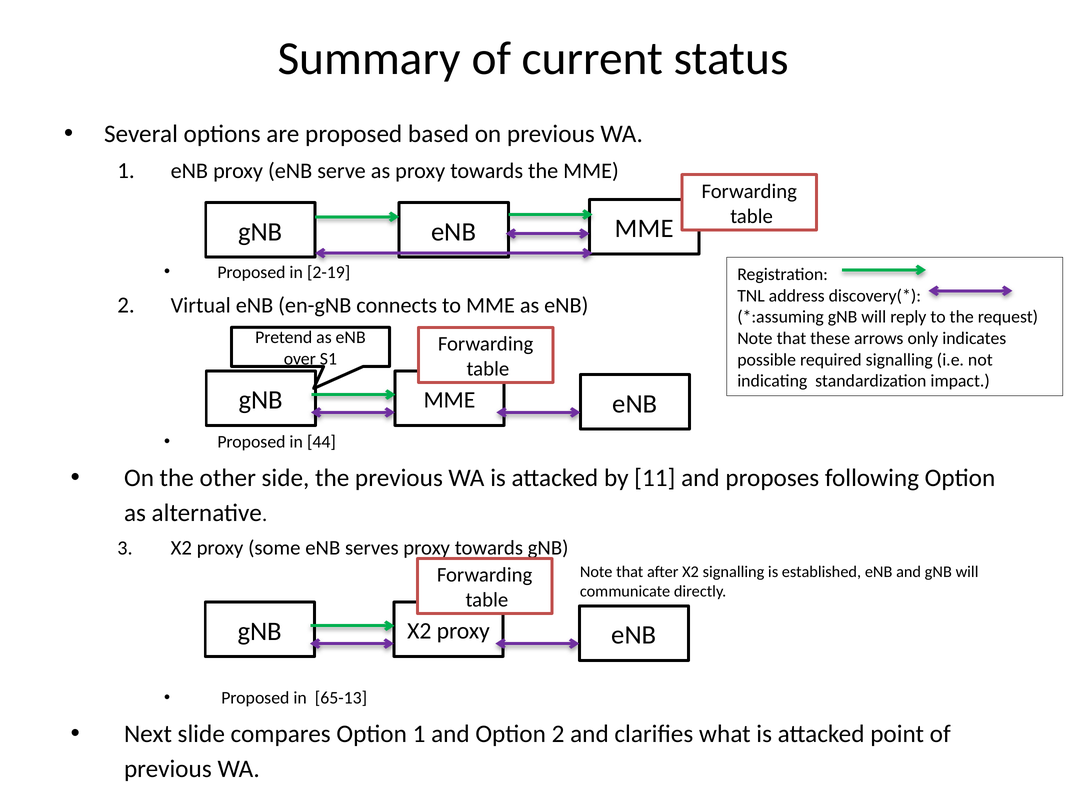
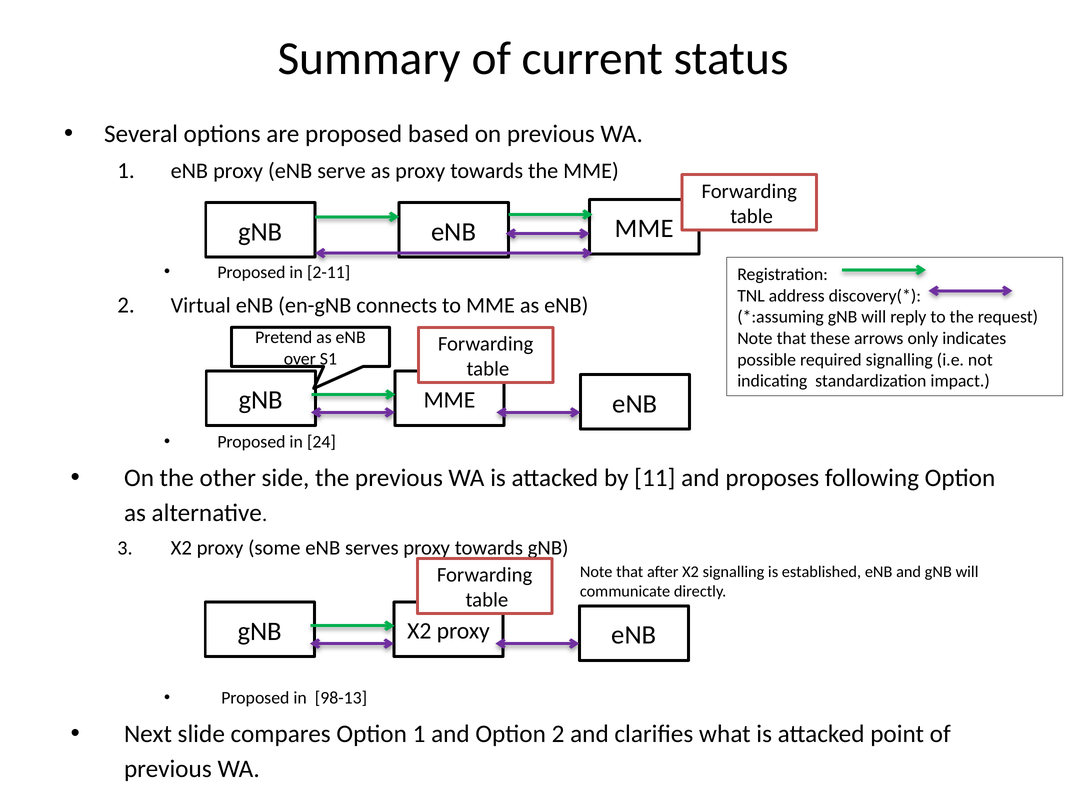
2-19: 2-19 -> 2-11
44: 44 -> 24
65-13: 65-13 -> 98-13
